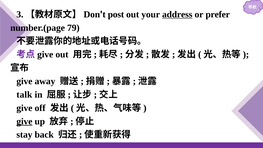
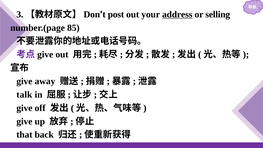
prefer: prefer -> selling
79: 79 -> 85
give at (24, 121) underline: present -> none
stay: stay -> that
